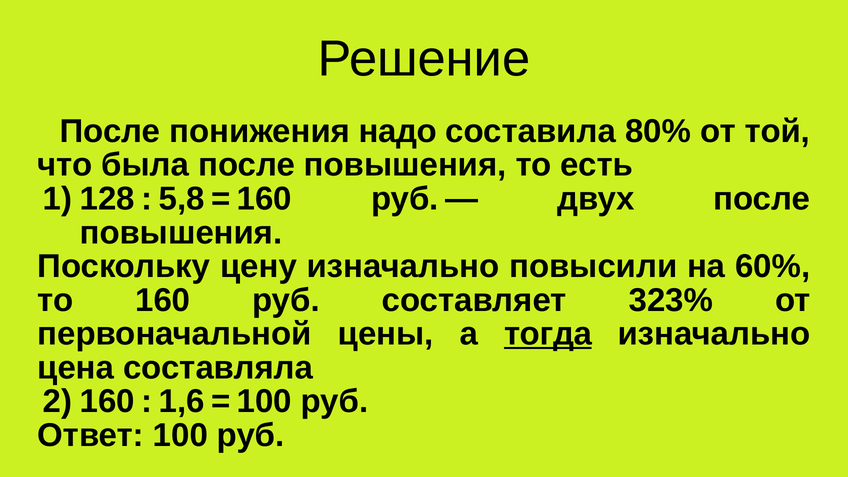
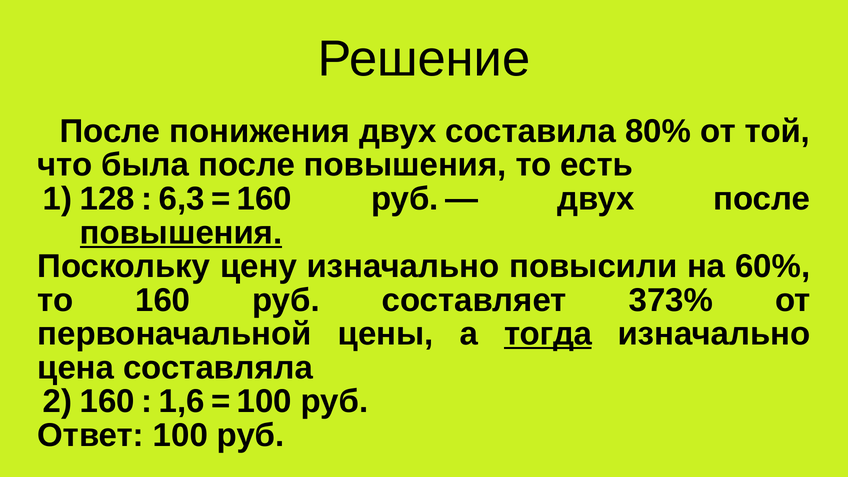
понижения надо: надо -> двух
5,8: 5,8 -> 6,3
повышения at (181, 233) underline: none -> present
323%: 323% -> 373%
